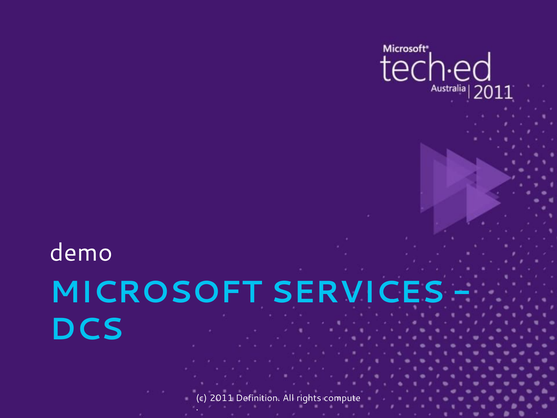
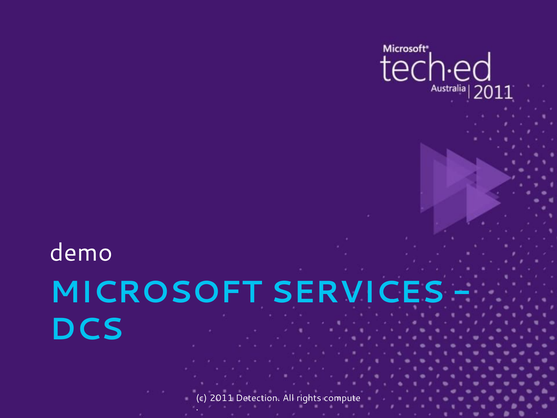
Definition: Definition -> Detection
